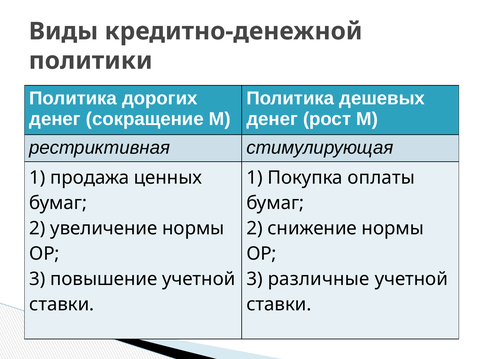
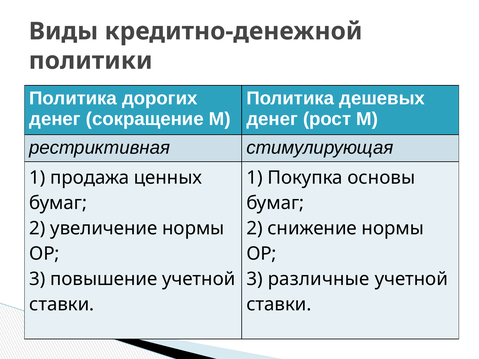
оплаты: оплаты -> основы
